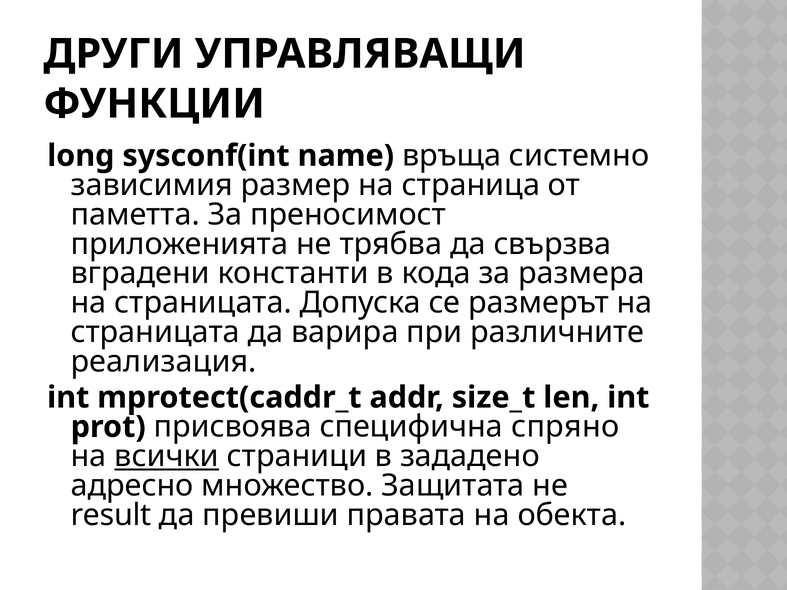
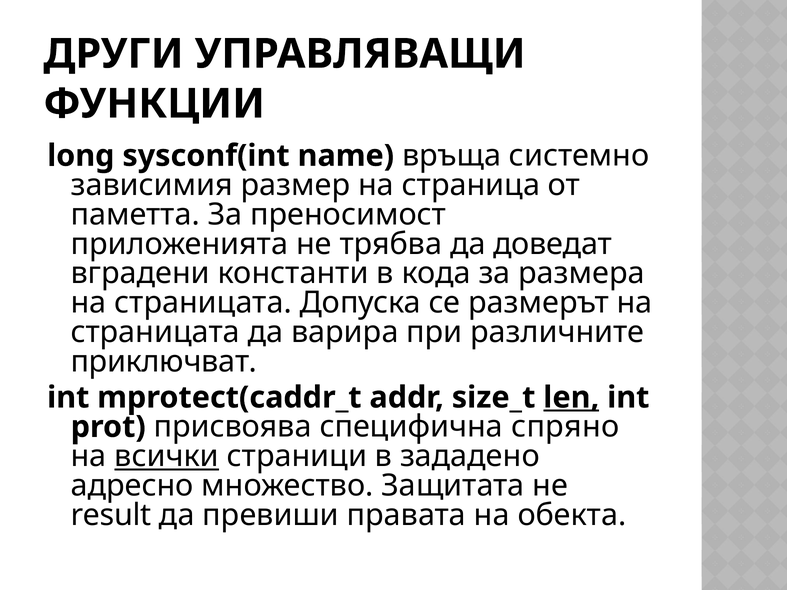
свързва: свързва -> доведат
реализация: реализация -> приключват
len underline: none -> present
